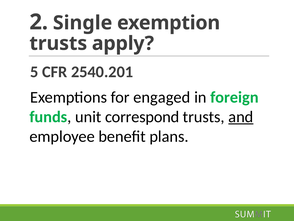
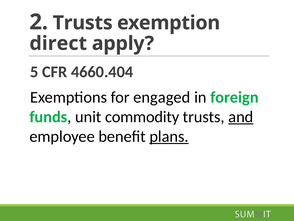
2 Single: Single -> Trusts
trusts at (58, 43): trusts -> direct
2540.201: 2540.201 -> 4660.404
correspond: correspond -> commodity
plans underline: none -> present
